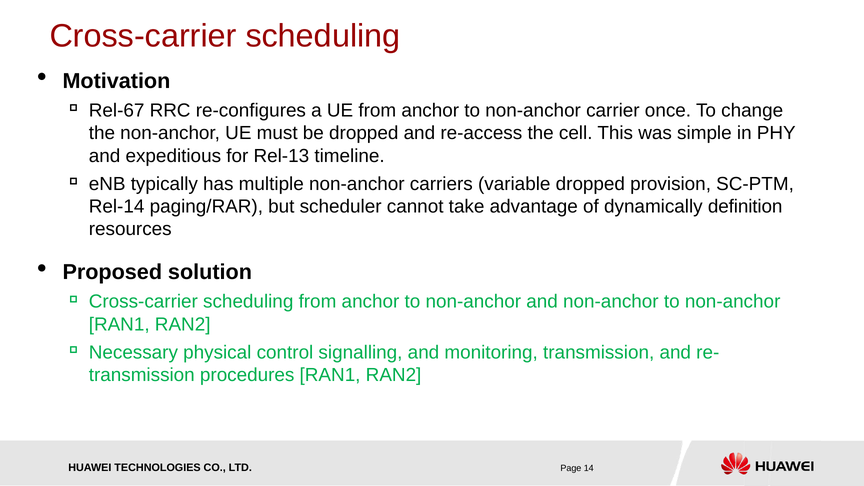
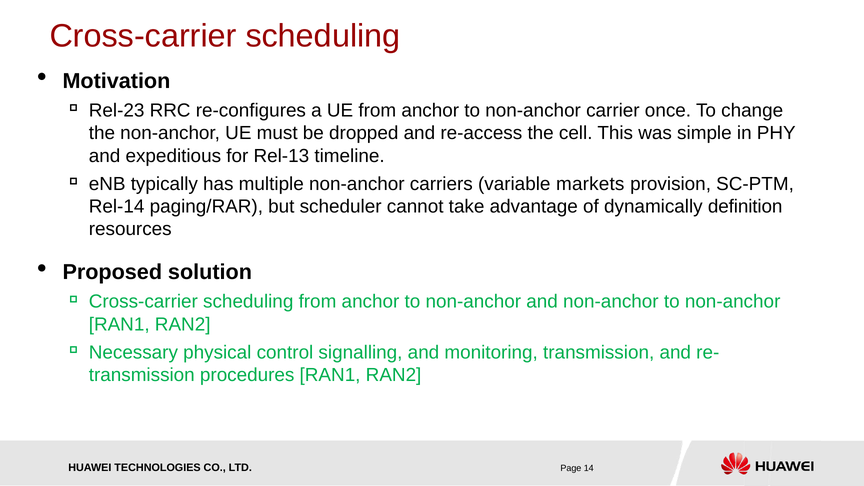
Rel-67: Rel-67 -> Rel-23
variable dropped: dropped -> markets
